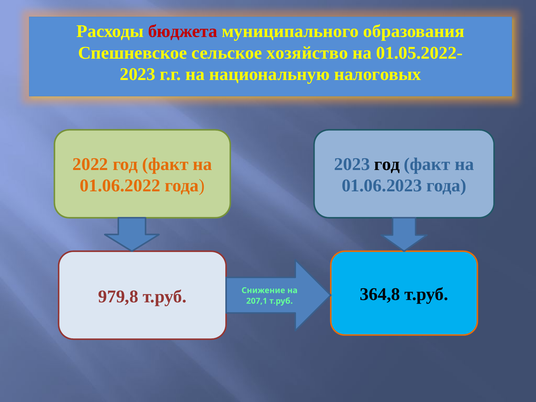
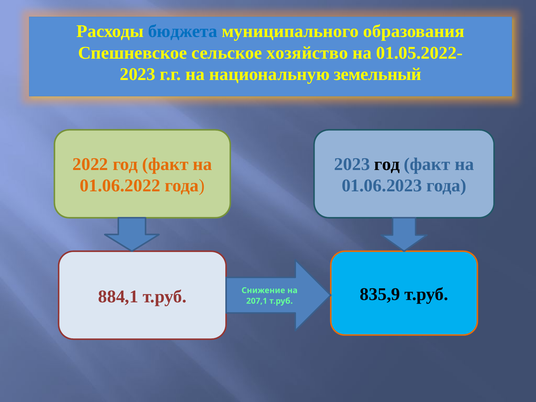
бюджета colour: red -> blue
налоговых: налоговых -> земельный
979,8: 979,8 -> 884,1
364,8: 364,8 -> 835,9
